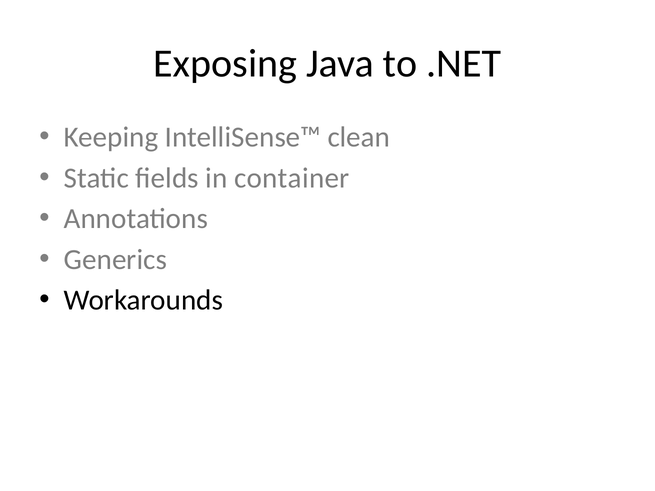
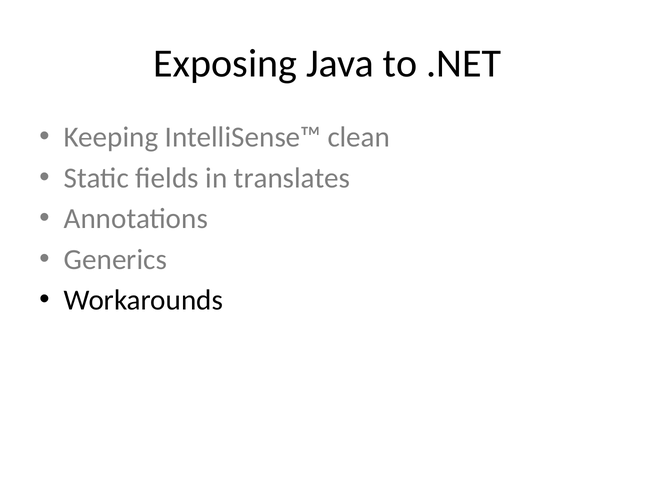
container: container -> translates
